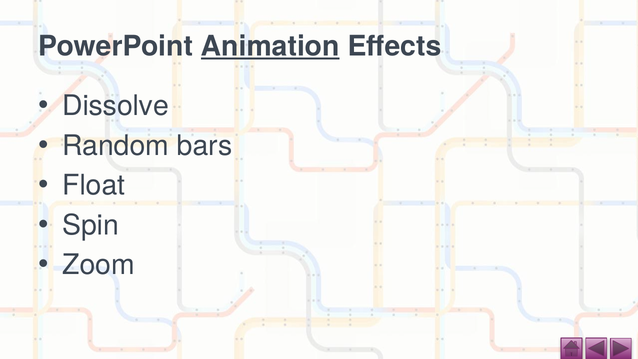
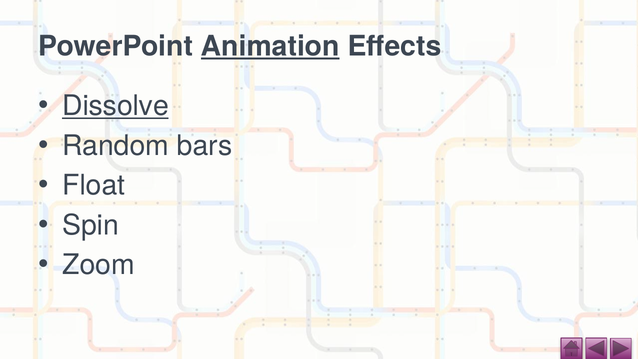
Dissolve underline: none -> present
